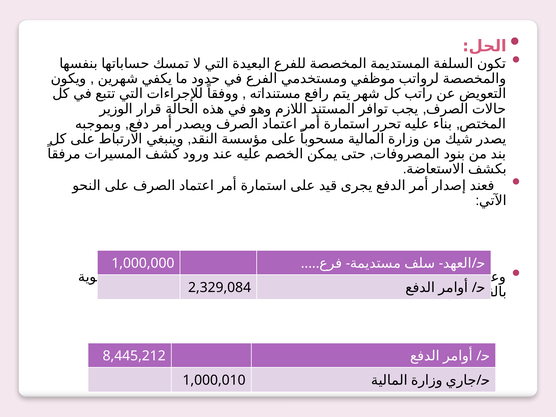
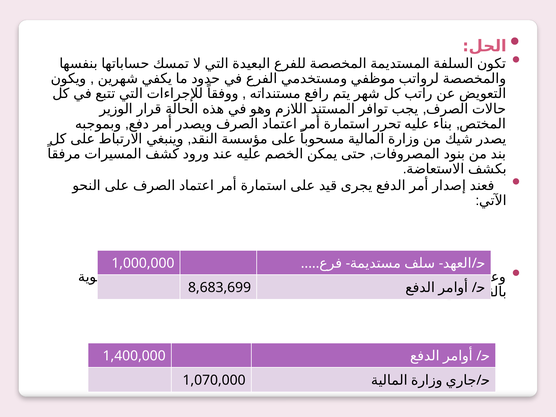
2,329,084: 2,329,084 -> 8,683,699
8,445,212: 8,445,212 -> 1,400,000
1,000,010: 1,000,010 -> 1,070,000
